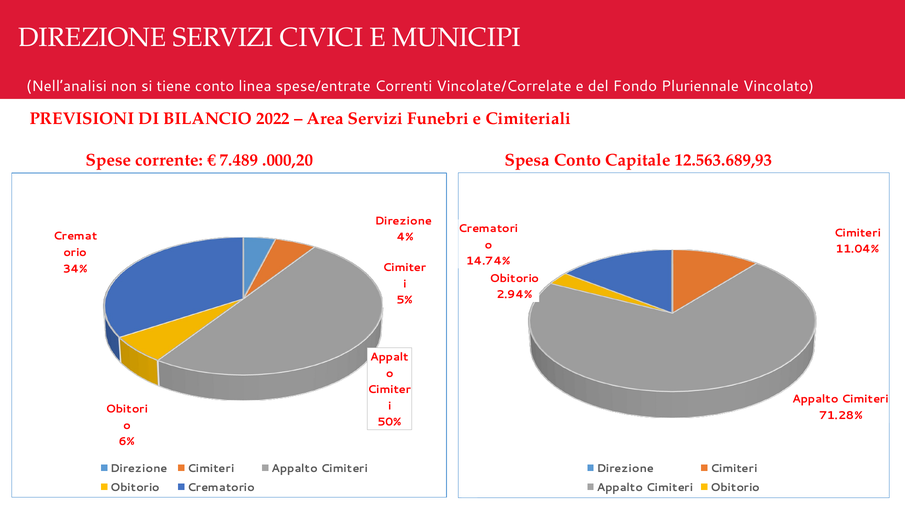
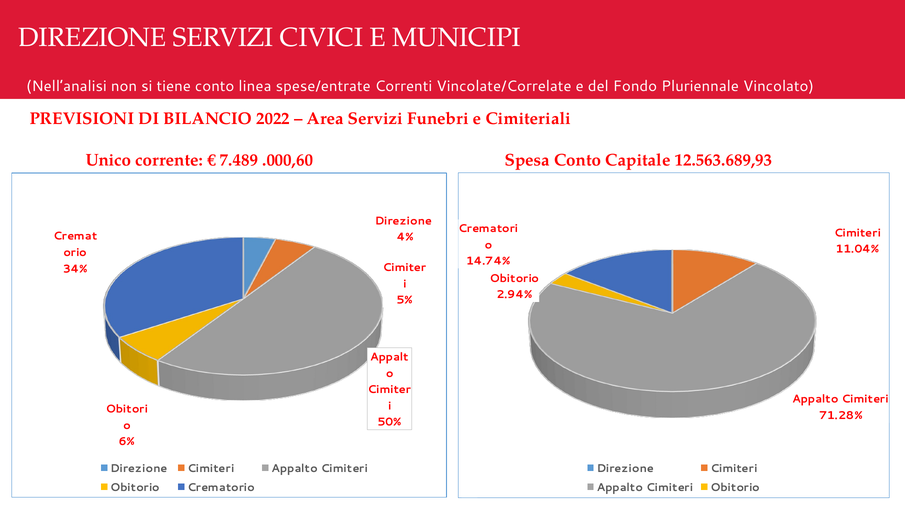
Spese: Spese -> Unico
.000,20: .000,20 -> .000,60
